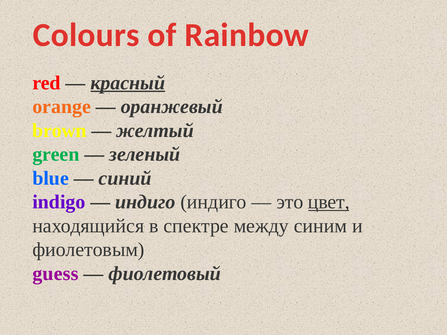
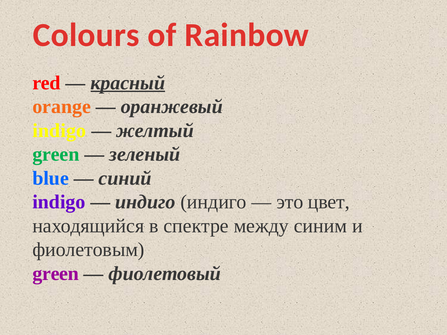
brown at (60, 131): brown -> indigo
цвет underline: present -> none
guess at (55, 274): guess -> green
